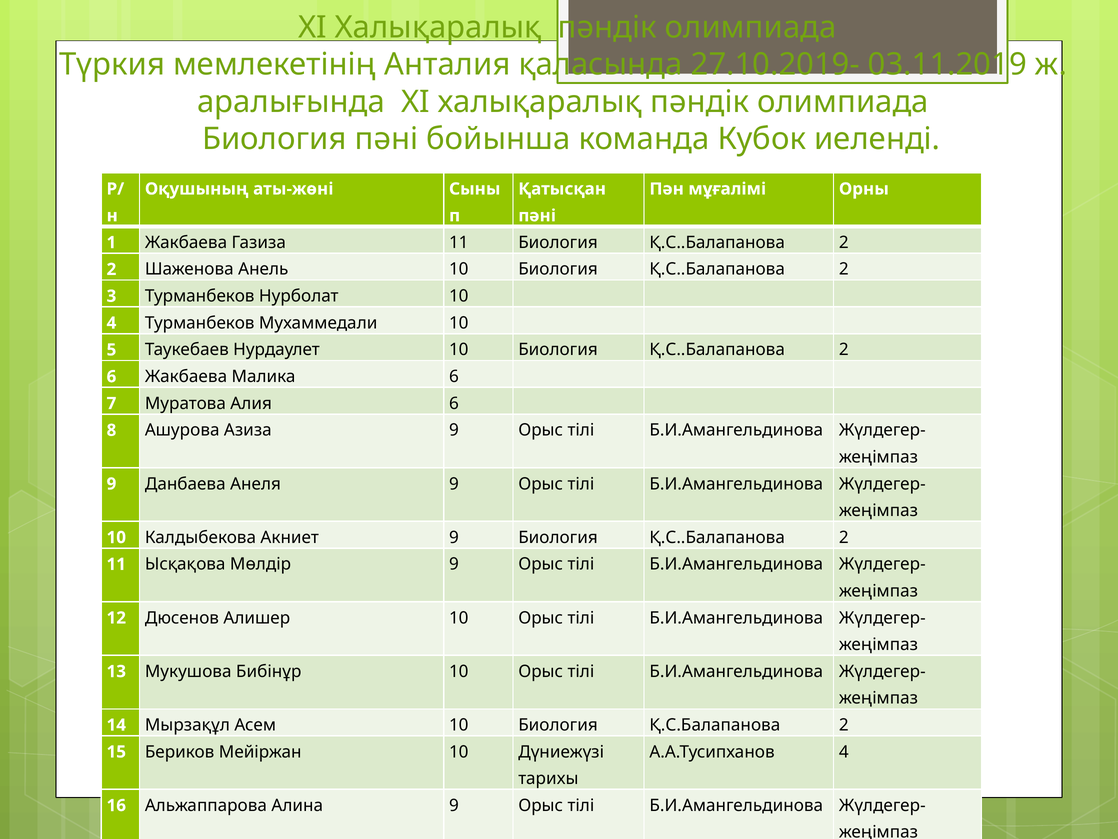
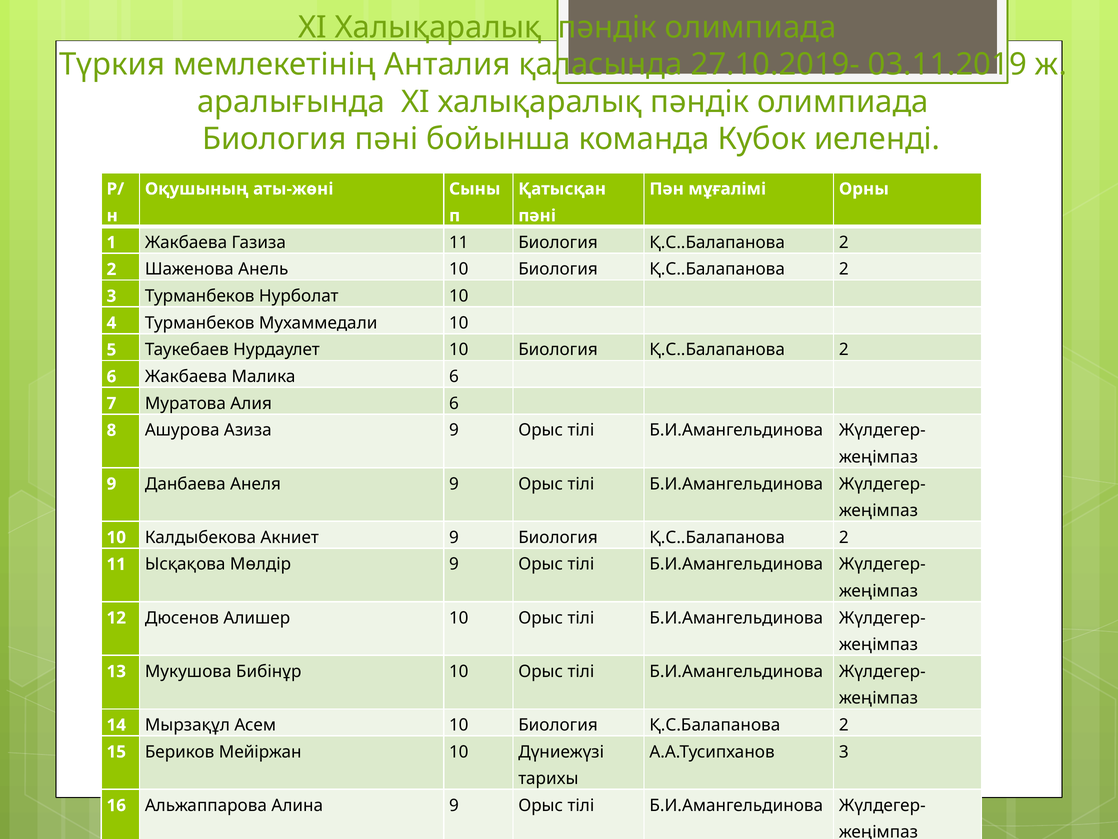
А.А.Тусипханов 4: 4 -> 3
